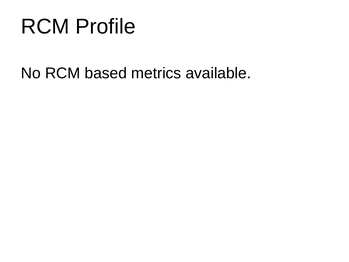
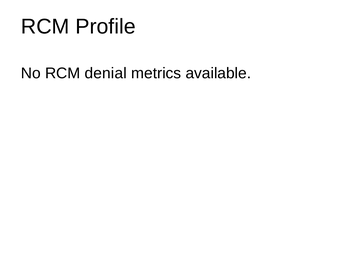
based: based -> denial
